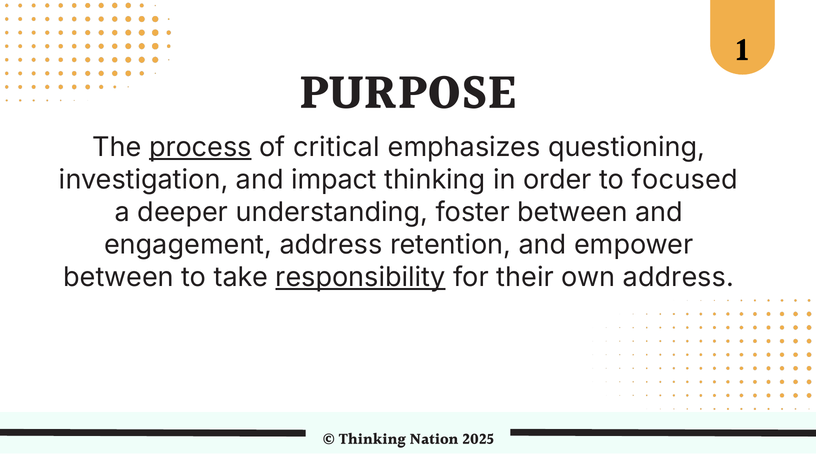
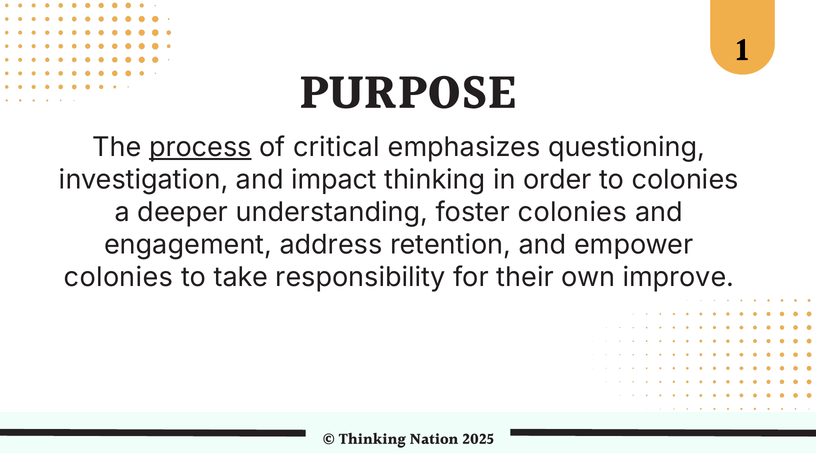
to focused: focused -> colonies
foster between: between -> colonies
between at (119, 277): between -> colonies
responsibility underline: present -> none
own address: address -> improve
